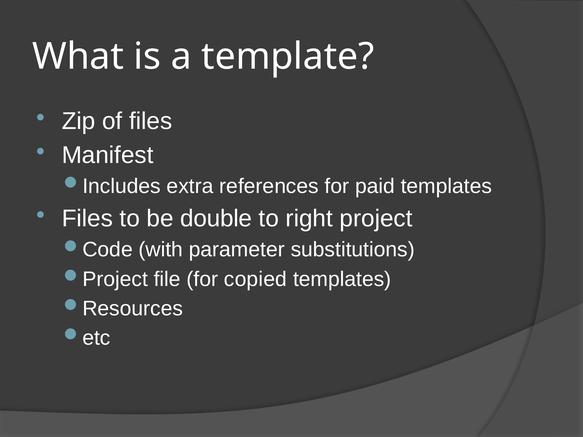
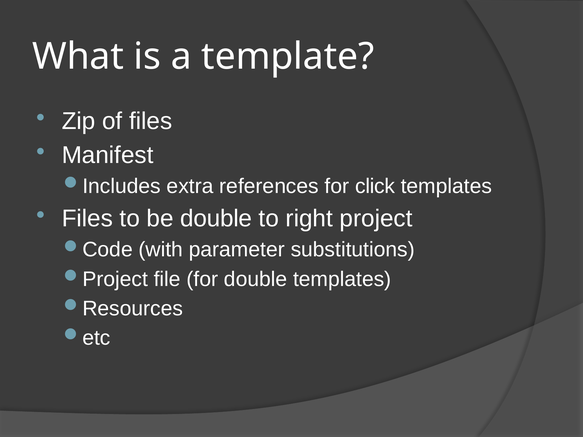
paid: paid -> click
for copied: copied -> double
